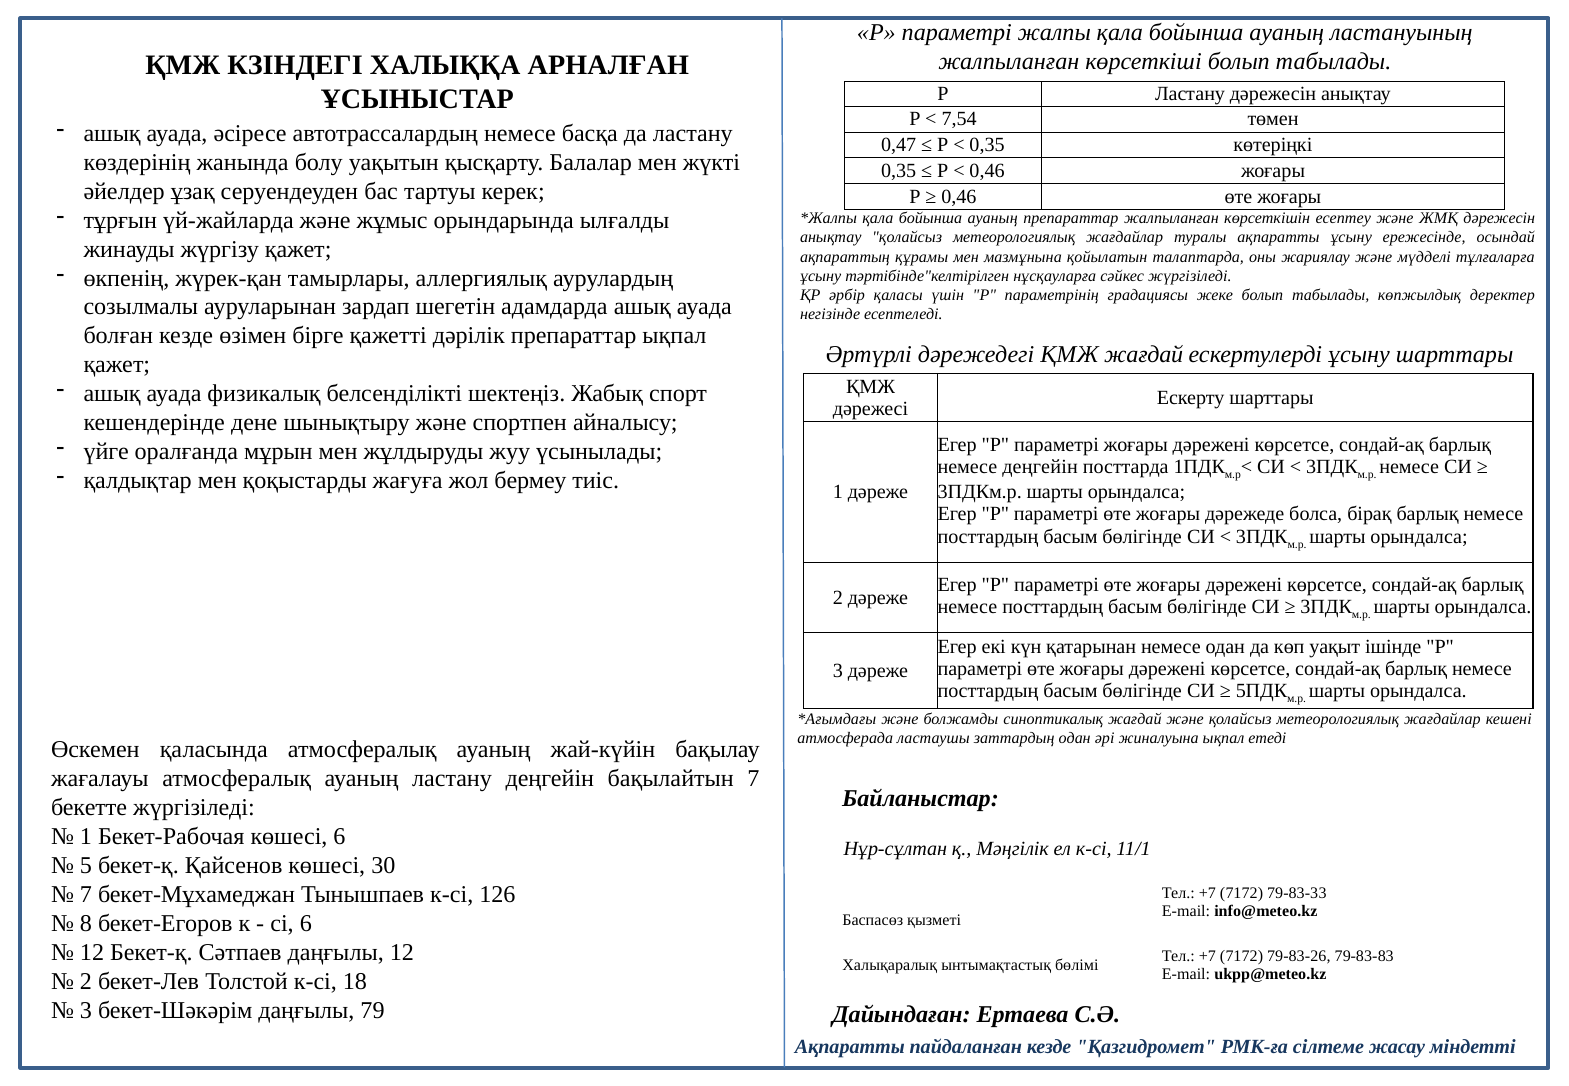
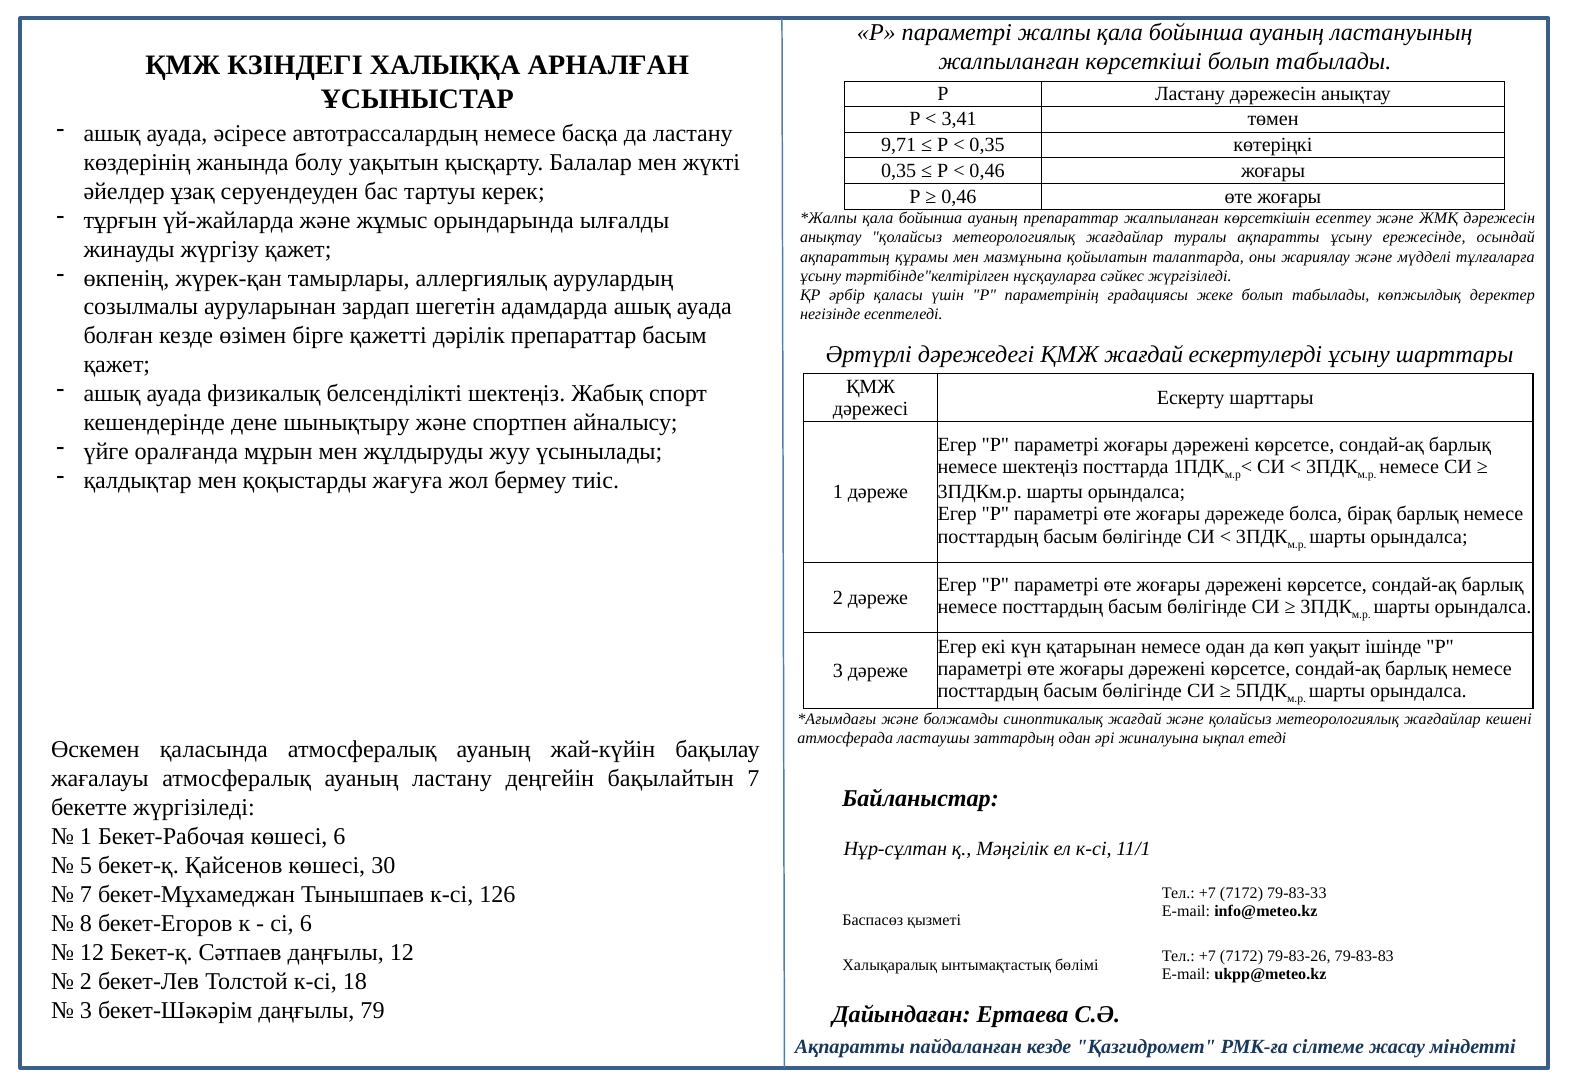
7,54: 7,54 -> 3,41
0,47: 0,47 -> 9,71
препараттар ықпал: ықпал -> басым
немесе деңгейін: деңгейін -> шектеңіз
